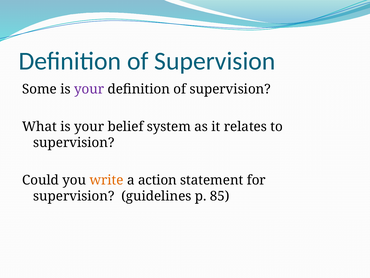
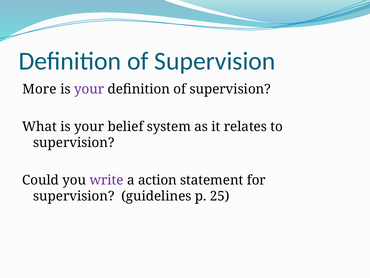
Some: Some -> More
write colour: orange -> purple
85: 85 -> 25
